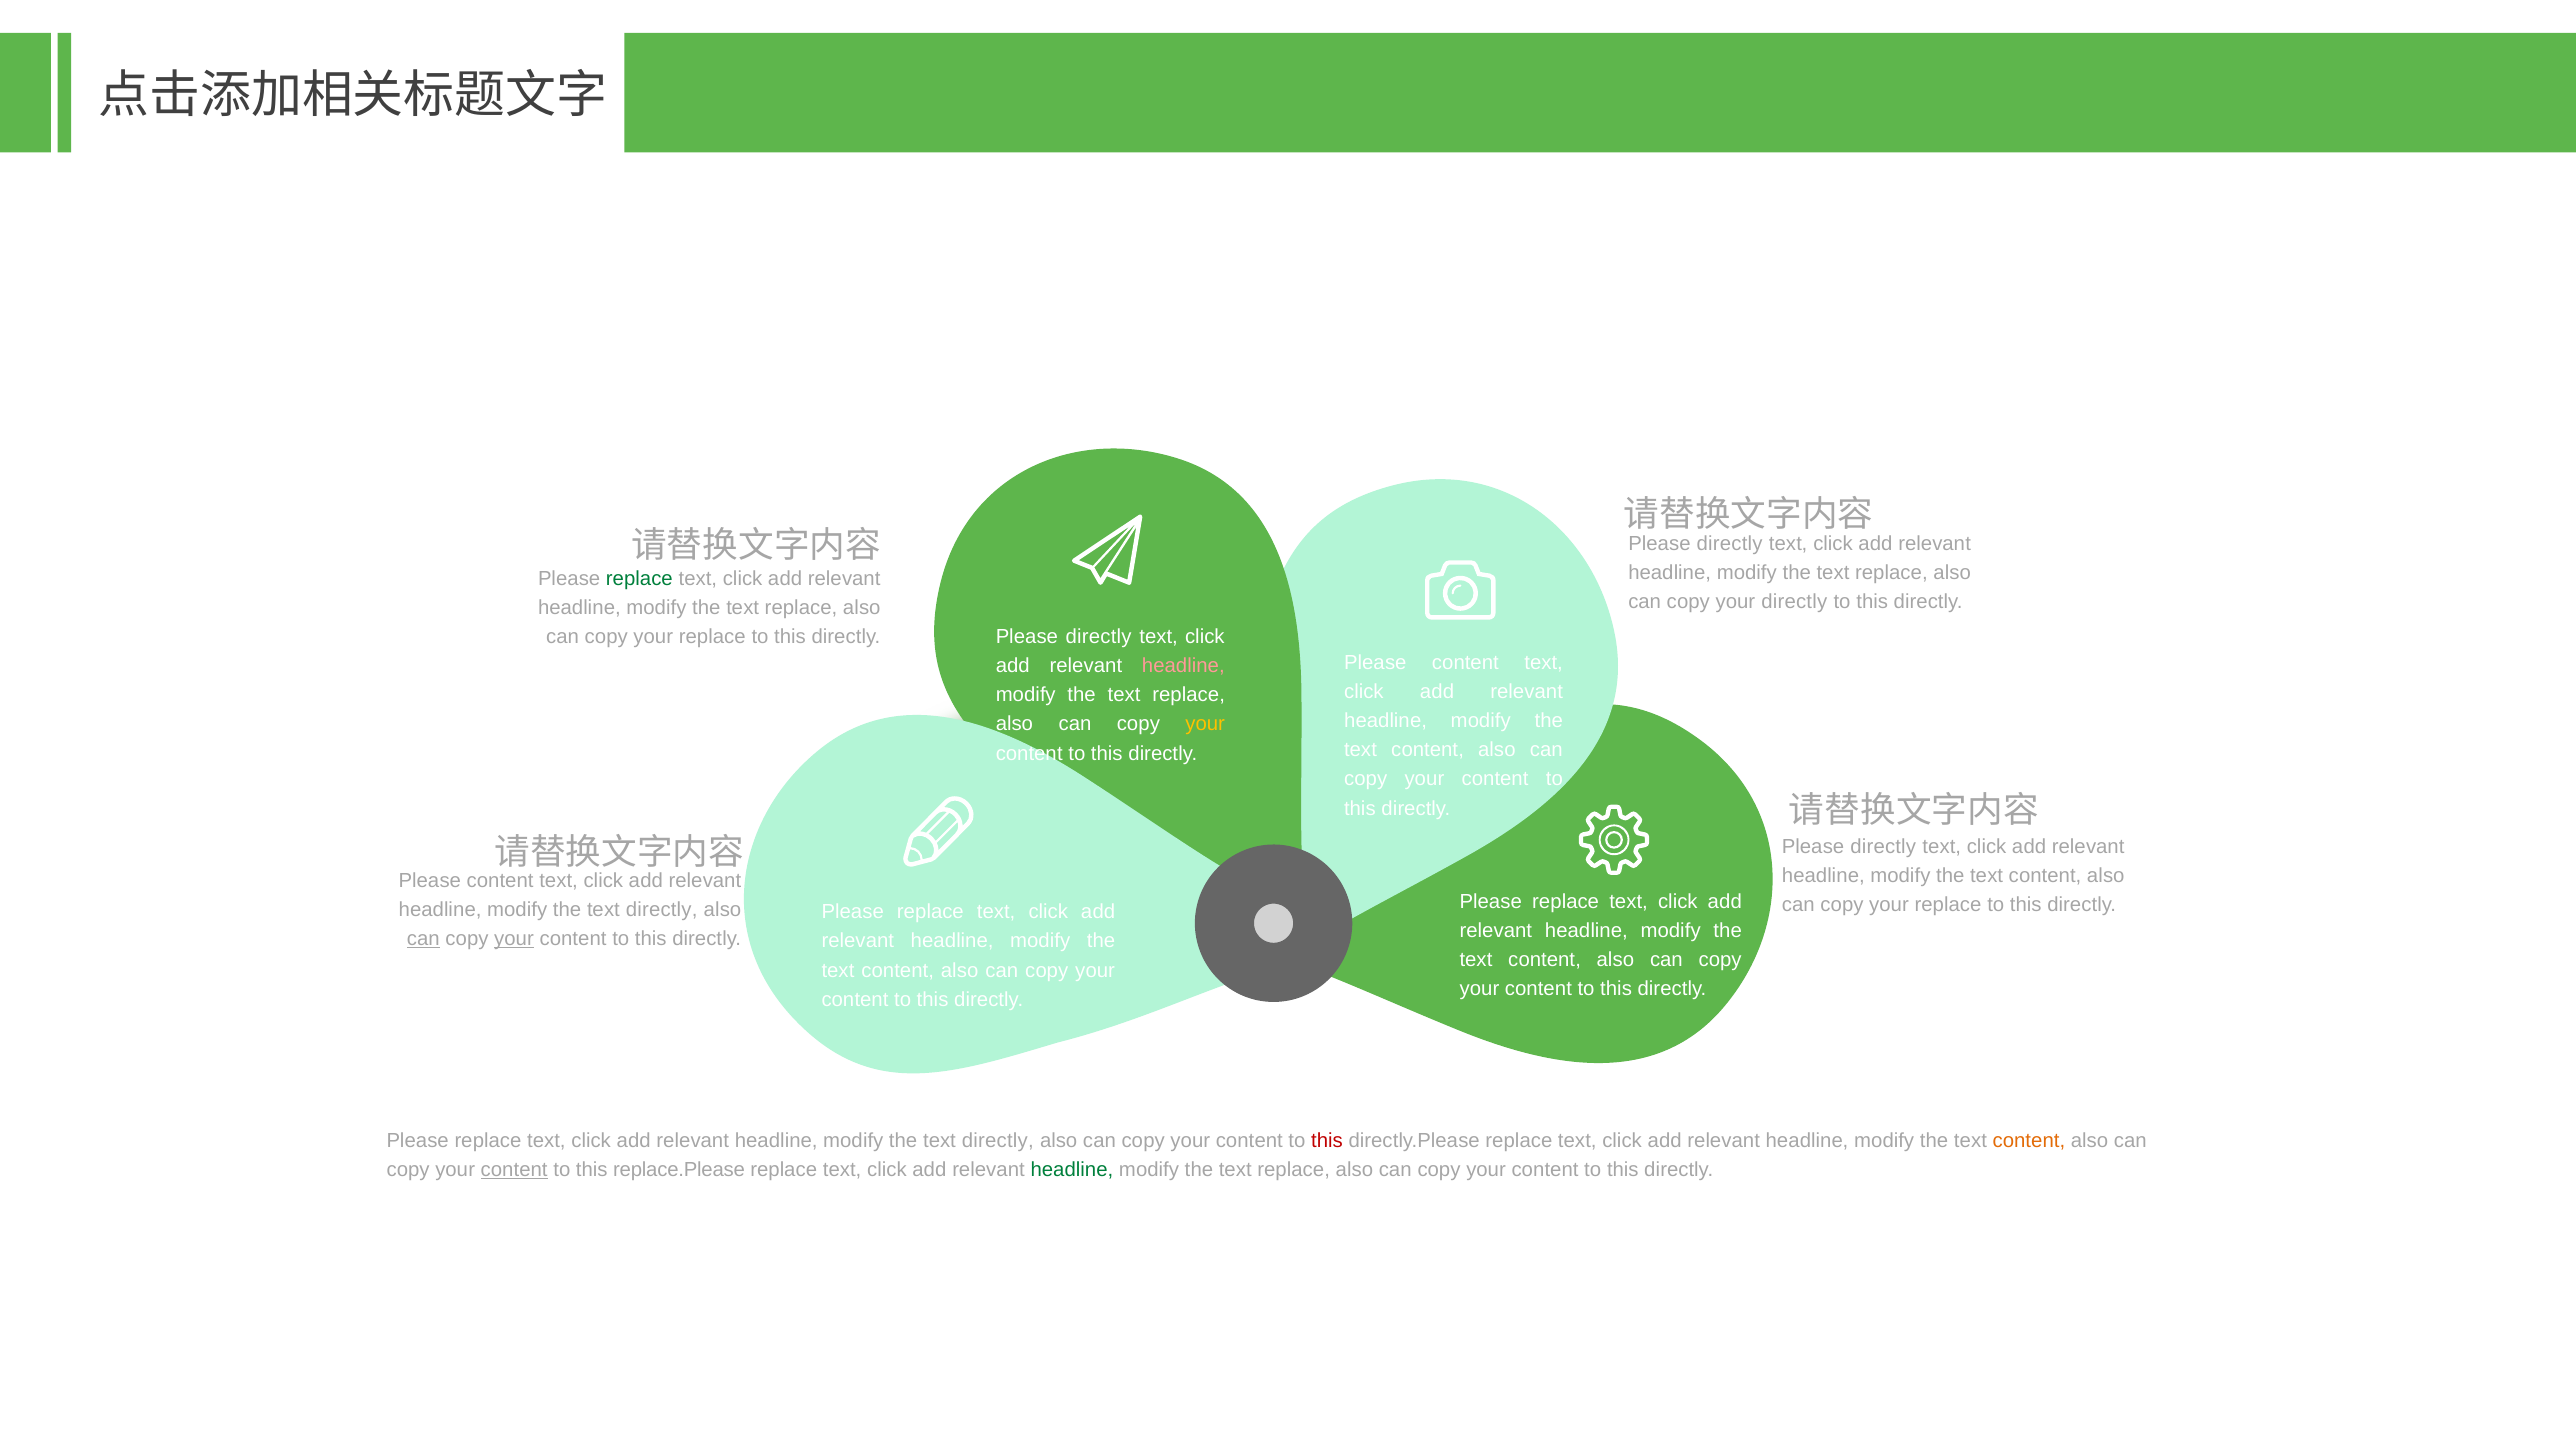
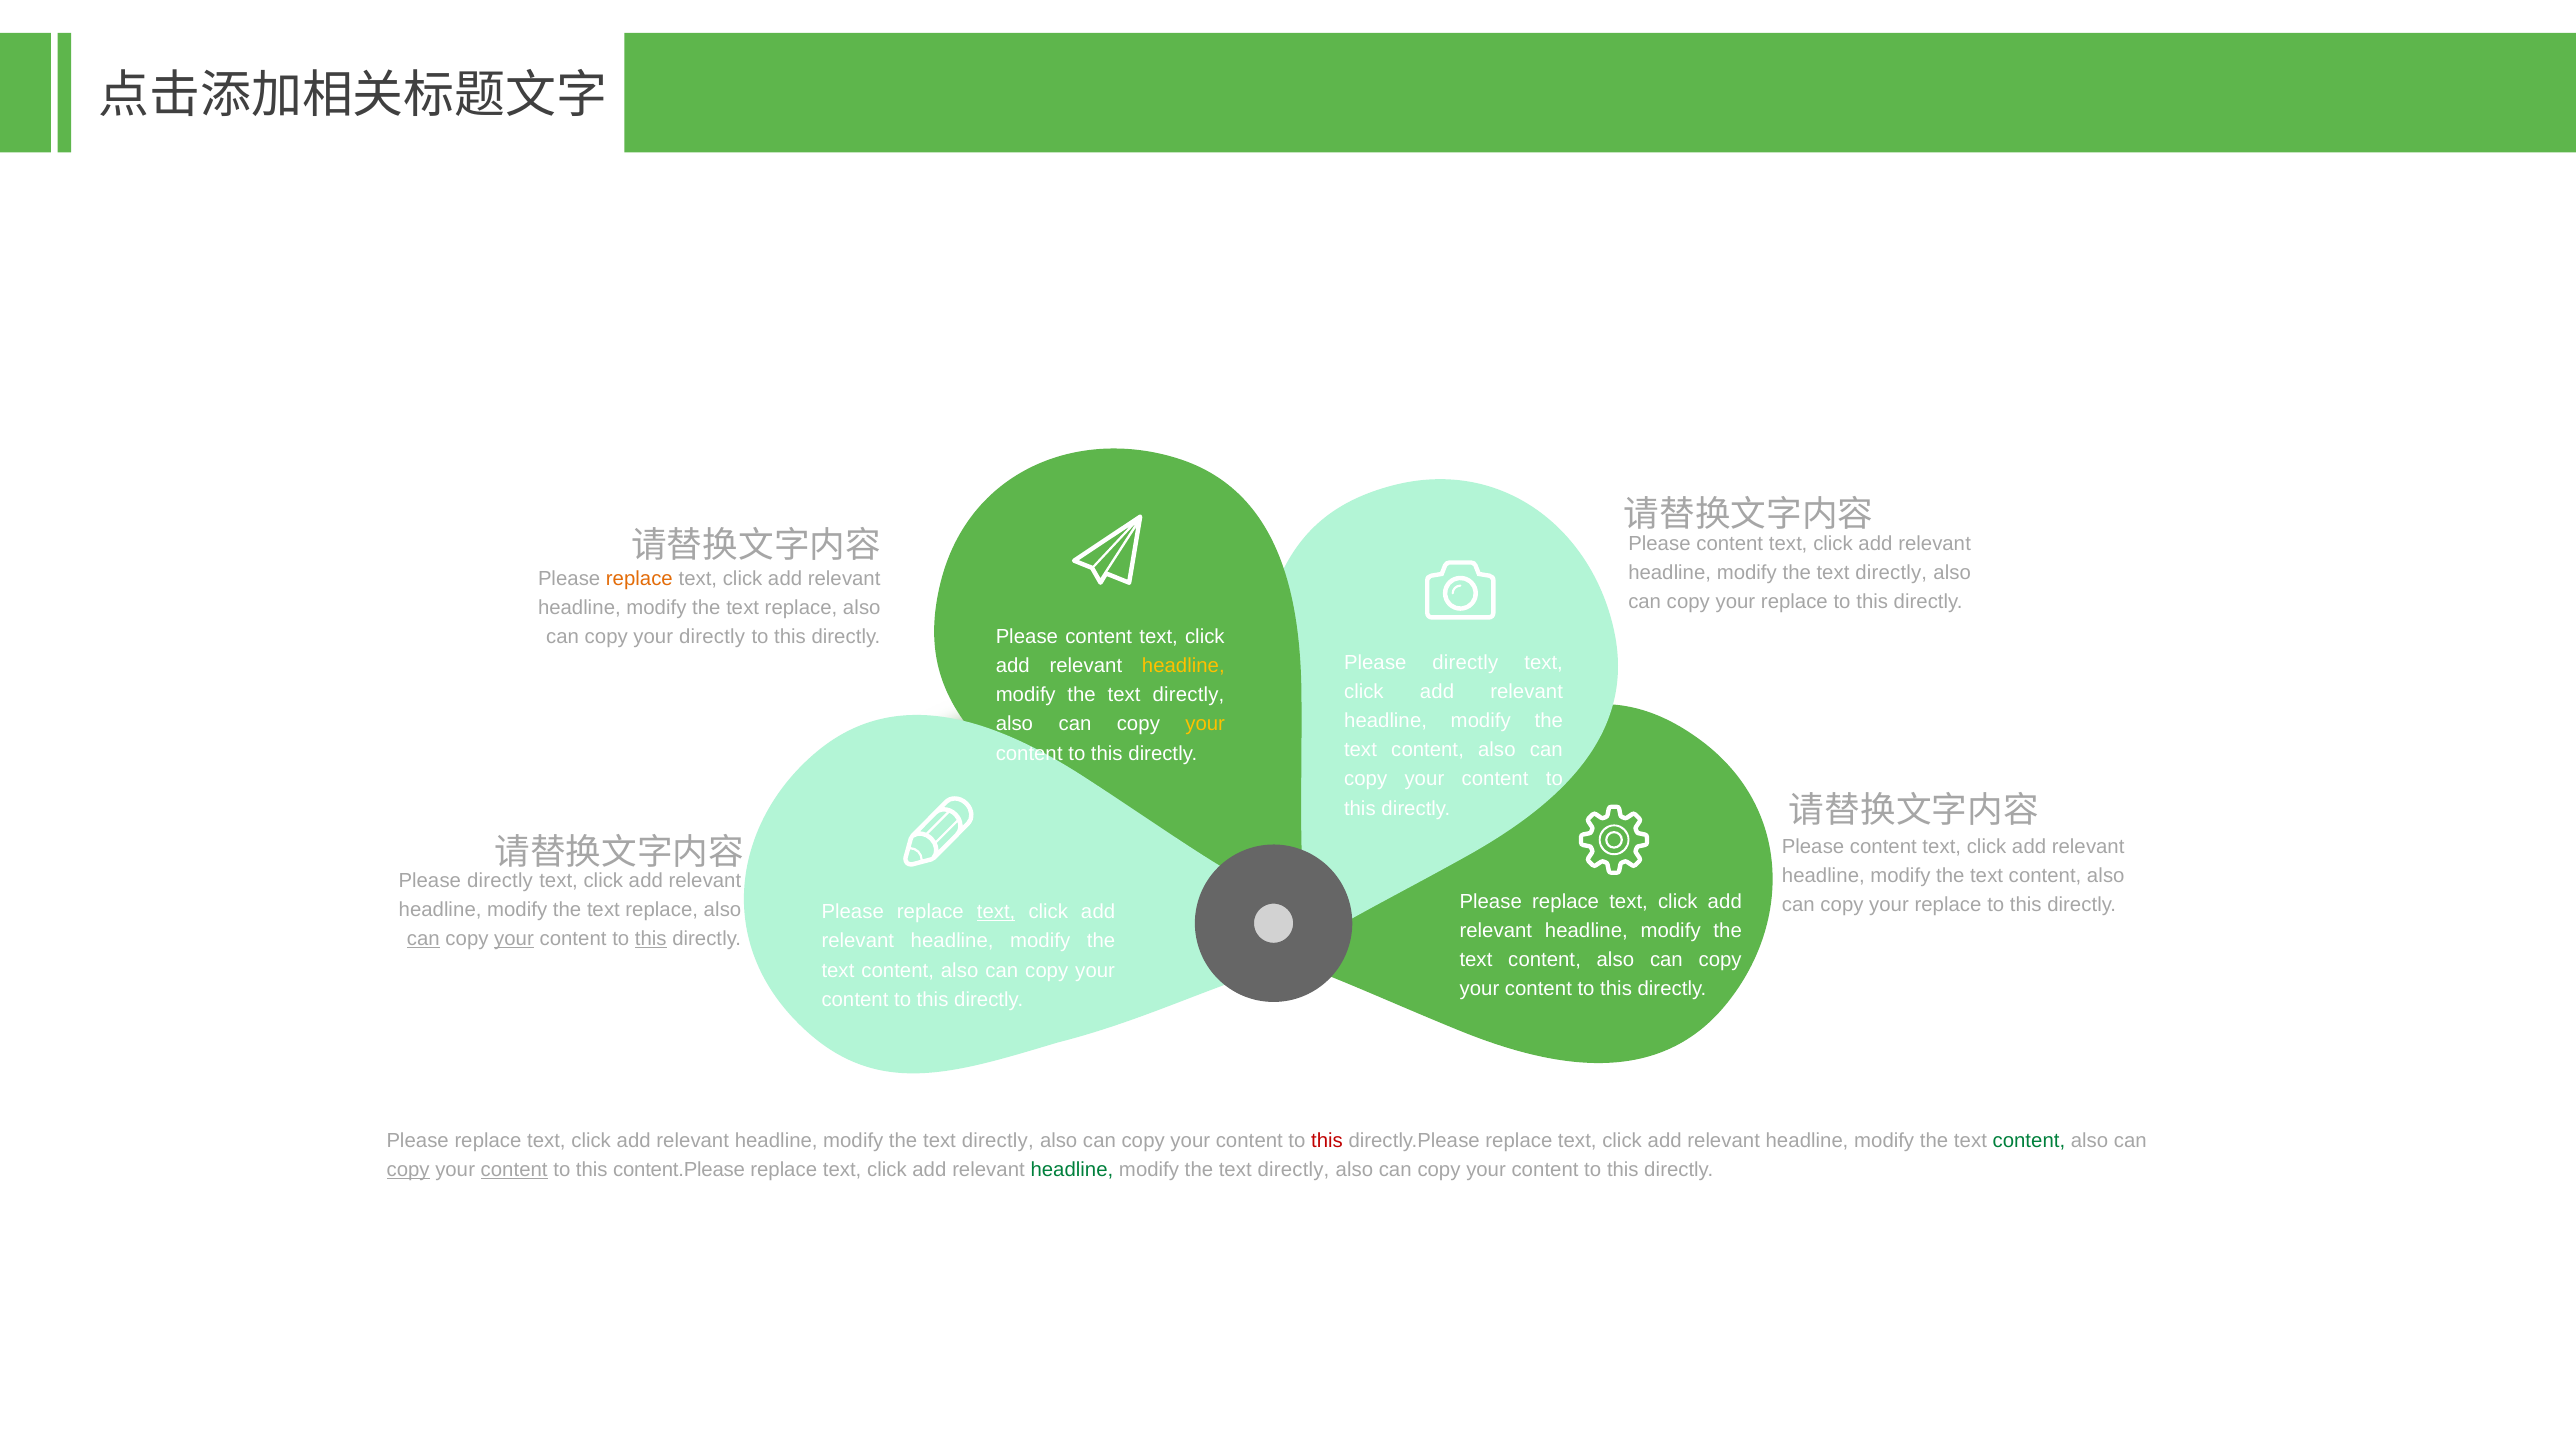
directly at (1730, 543): directly -> content
replace at (1891, 573): replace -> directly
replace at (639, 579) colour: green -> orange
directly at (1794, 602): directly -> replace
directly at (1099, 636): directly -> content
replace at (712, 637): replace -> directly
content at (1465, 662): content -> directly
headline at (1183, 666) colour: pink -> yellow
replace at (1189, 695): replace -> directly
directly at (1883, 847): directly -> content
content at (500, 881): content -> directly
directly at (662, 910): directly -> replace
text at (996, 912) underline: none -> present
this at (651, 939) underline: none -> present
content at (2029, 1140) colour: orange -> green
copy at (408, 1169) underline: none -> present
replace.Please: replace.Please -> content.Please
replace at (1294, 1169): replace -> directly
